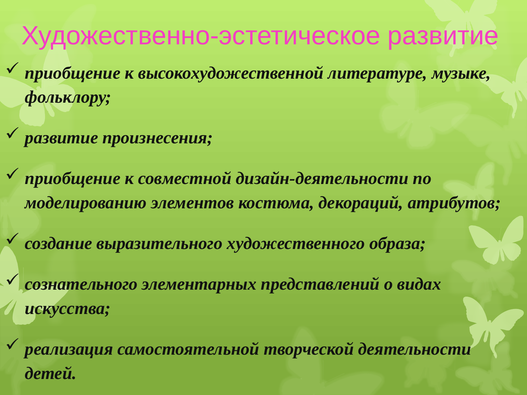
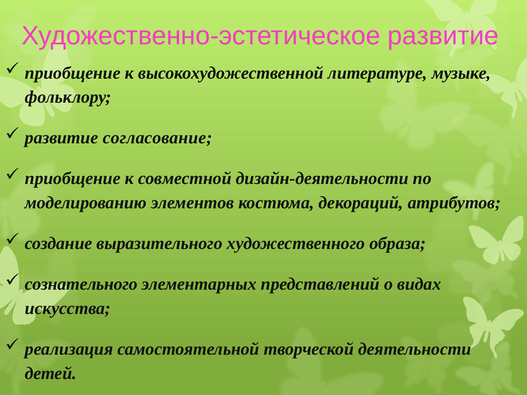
произнесения: произнесения -> согласование
